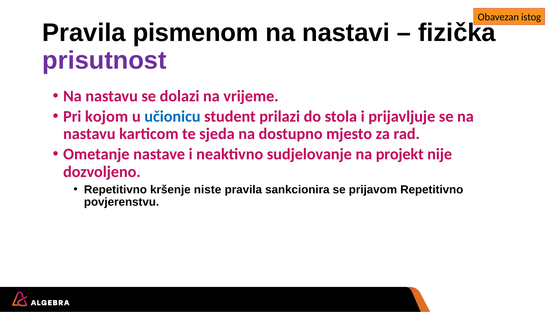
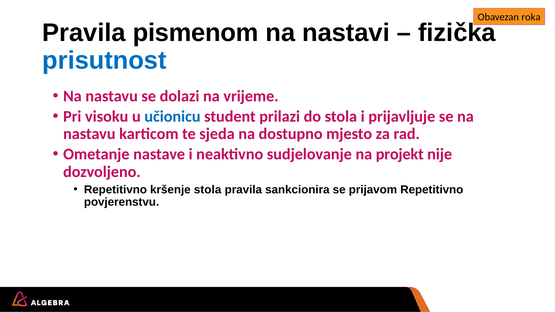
istog: istog -> roka
prisutnost colour: purple -> blue
kojom: kojom -> visoku
kršenje niste: niste -> stola
